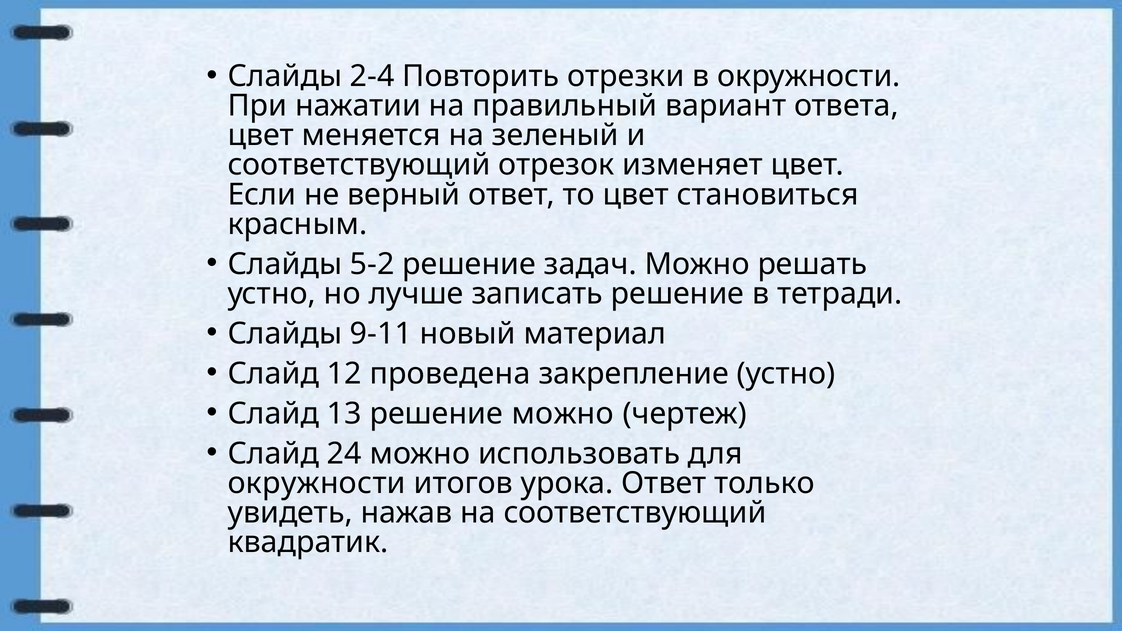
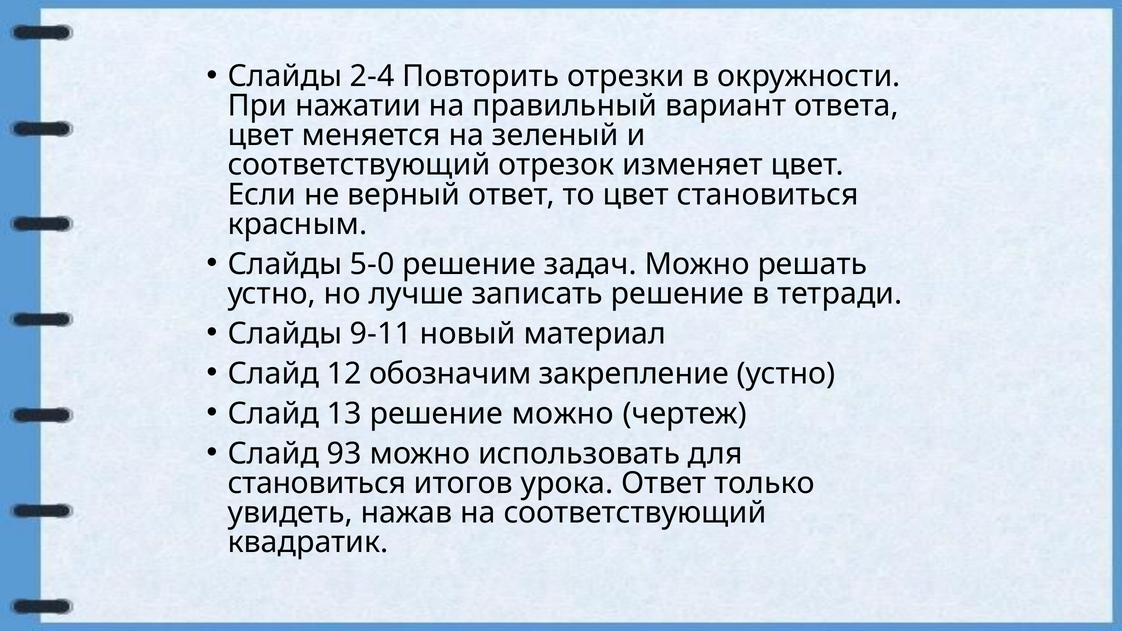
5-2: 5-2 -> 5-0
проведена: проведена -> обозначим
24: 24 -> 93
окружности at (317, 483): окружности -> становиться
